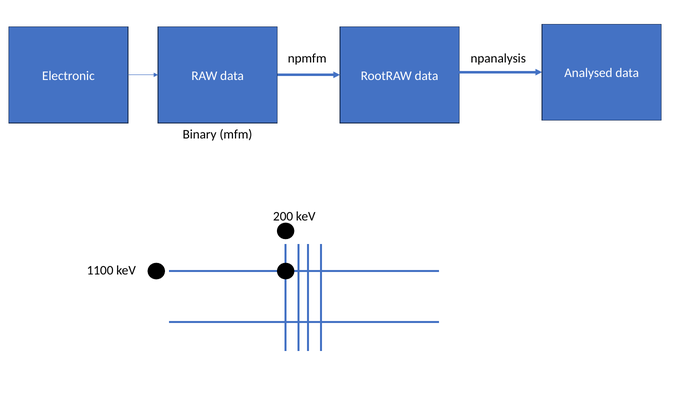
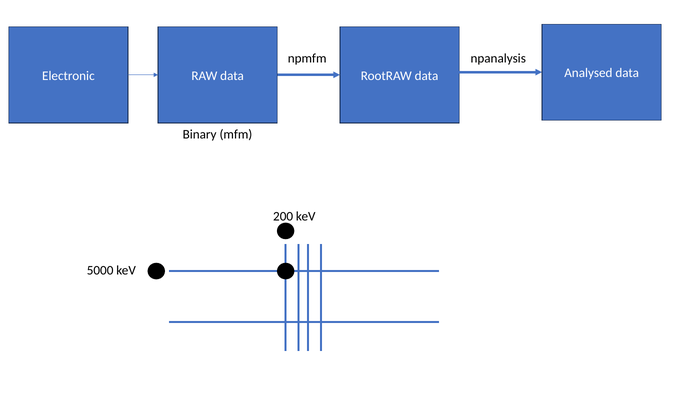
1100: 1100 -> 5000
